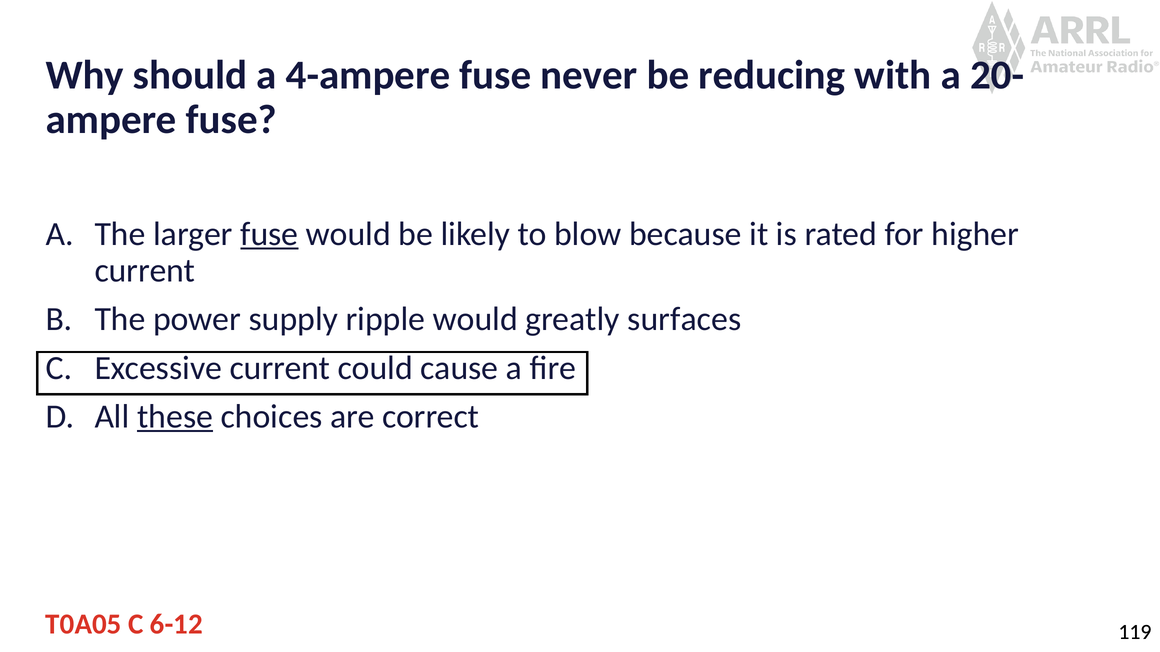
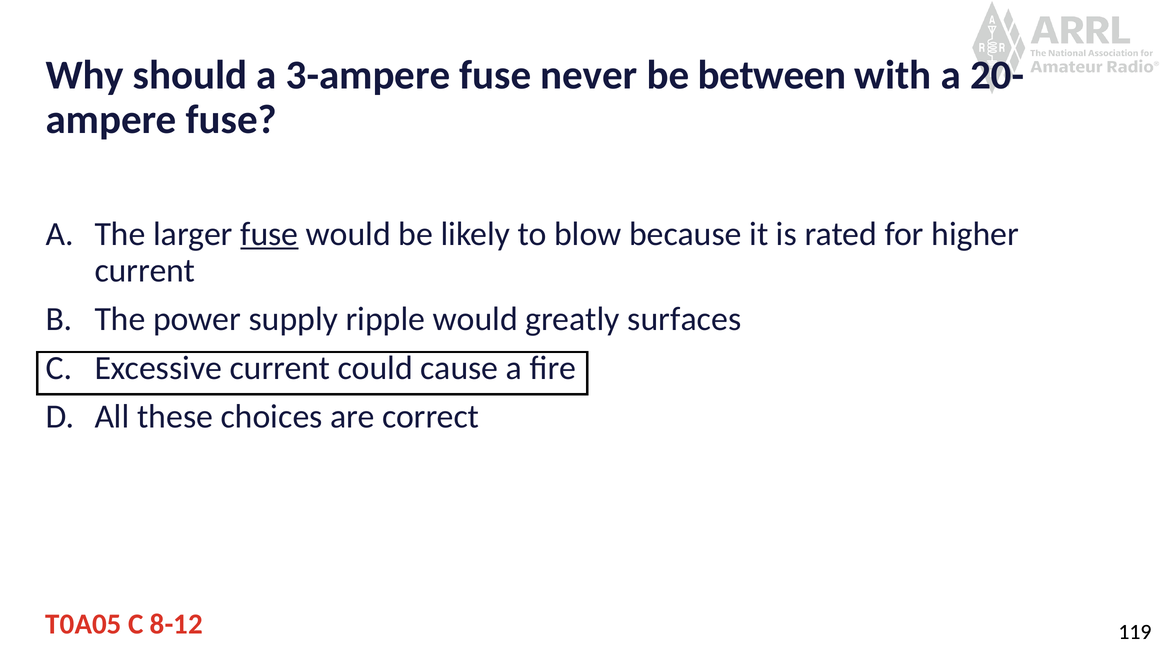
4-ampere: 4-ampere -> 3-ampere
reducing: reducing -> between
these underline: present -> none
6-12: 6-12 -> 8-12
